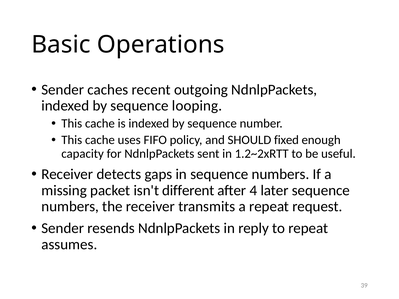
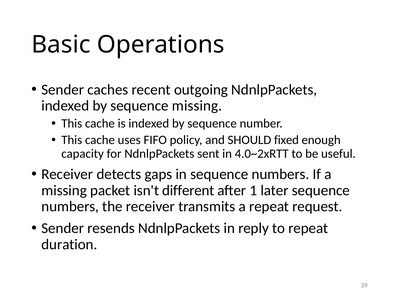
sequence looping: looping -> missing
1.2~2xRTT: 1.2~2xRTT -> 4.0~2xRTT
4: 4 -> 1
assumes: assumes -> duration
